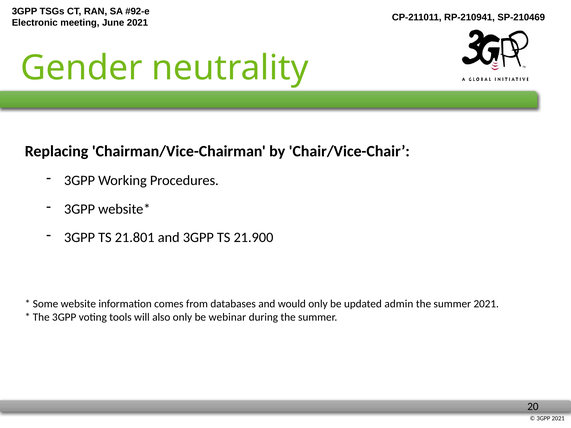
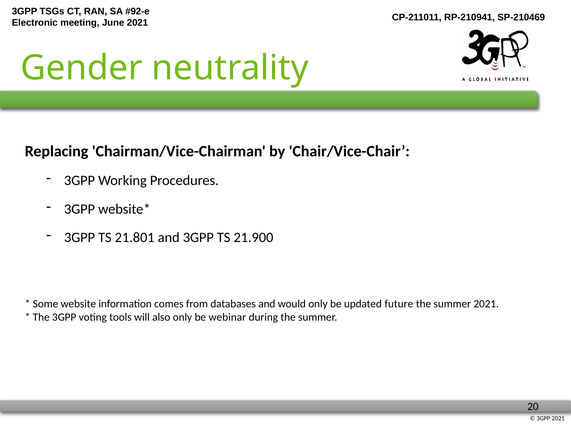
admin: admin -> future
